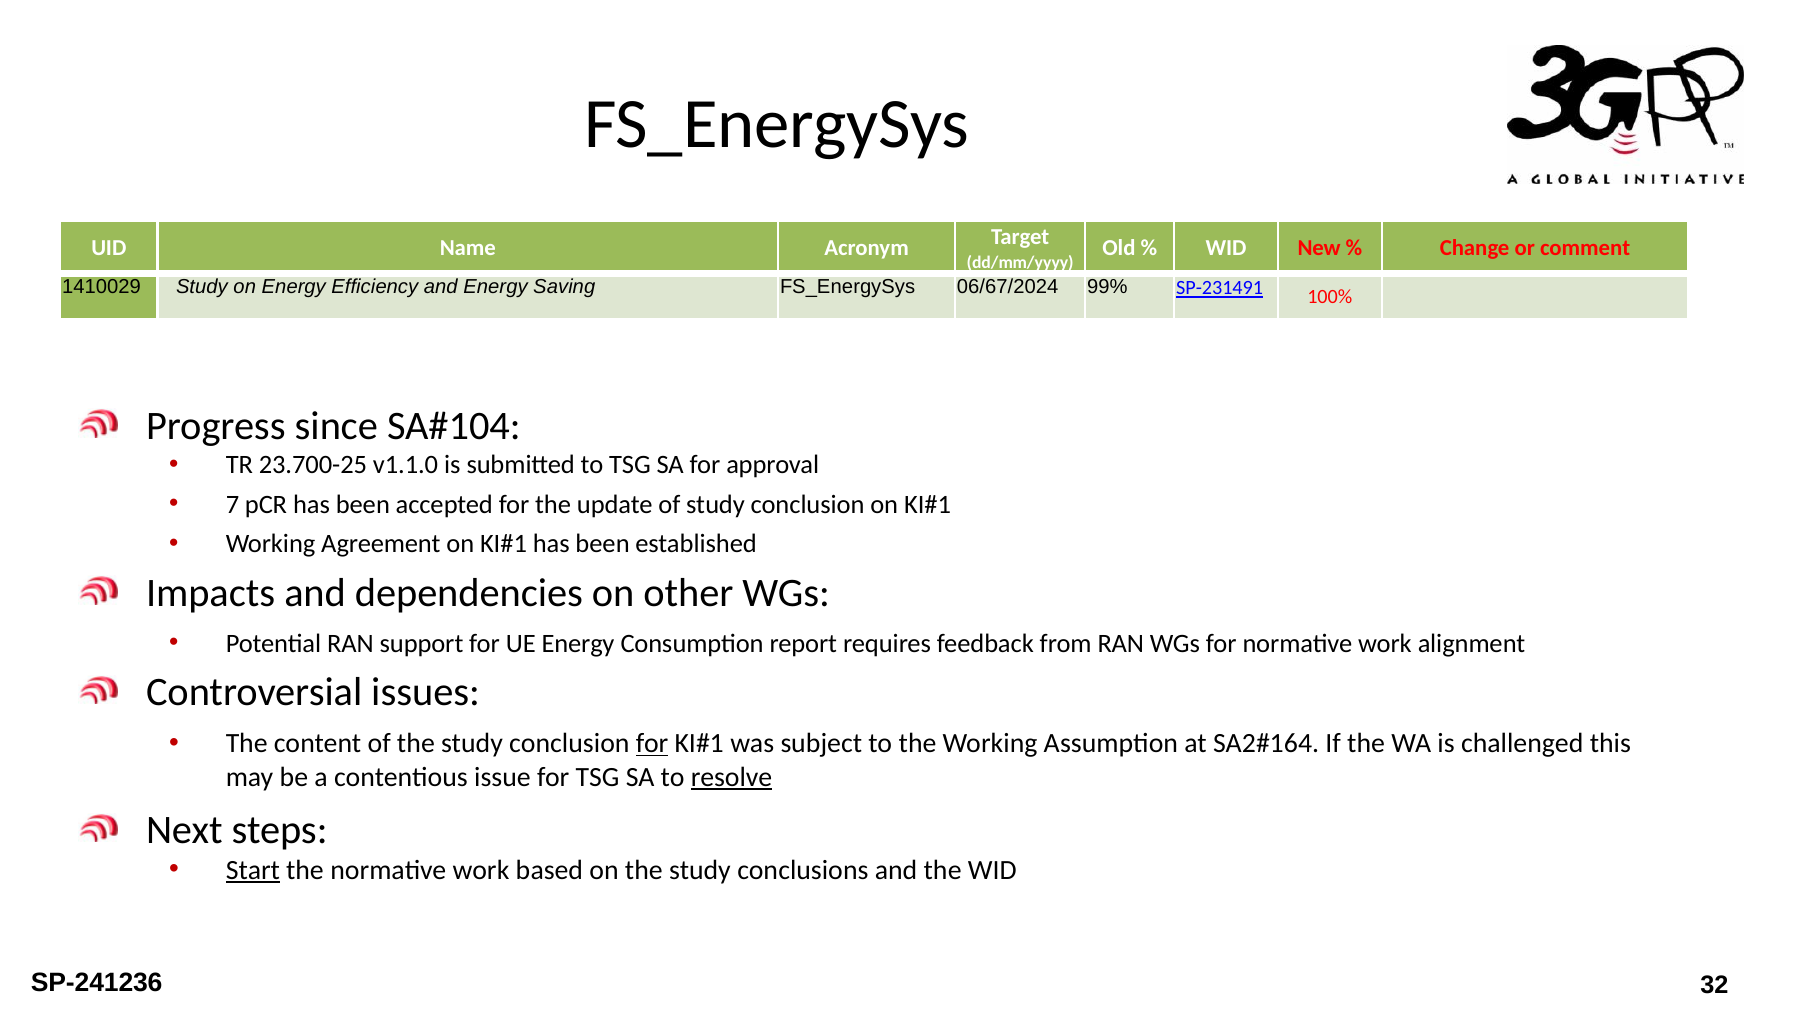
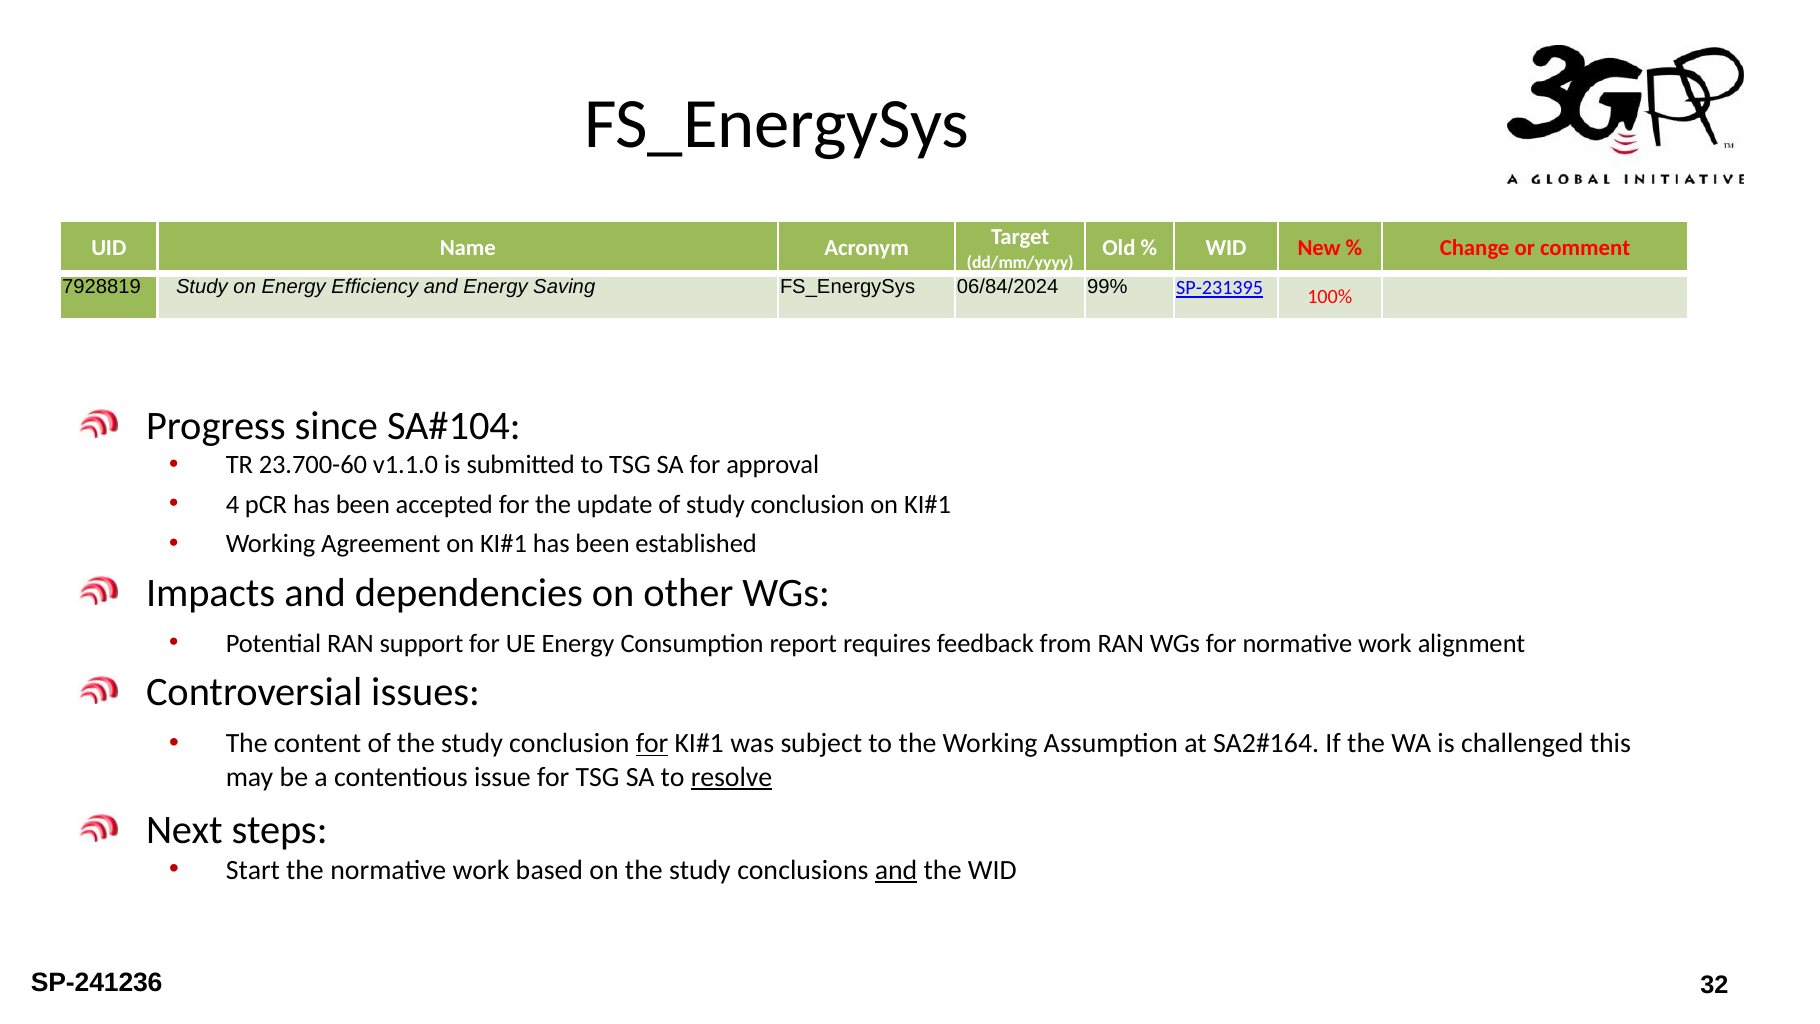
1410029: 1410029 -> 7928819
06/67/2024: 06/67/2024 -> 06/84/2024
SP-231491: SP-231491 -> SP-231395
23.700-25: 23.700-25 -> 23.700-60
7: 7 -> 4
Start underline: present -> none
and at (896, 870) underline: none -> present
